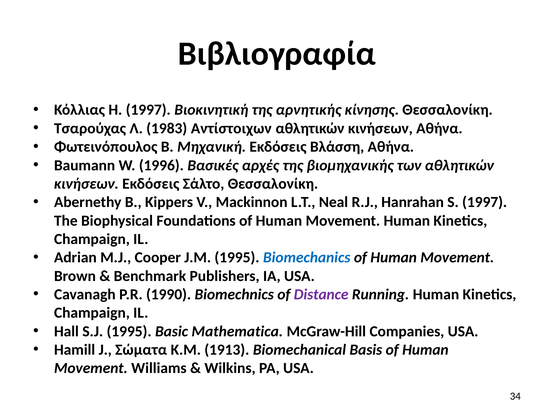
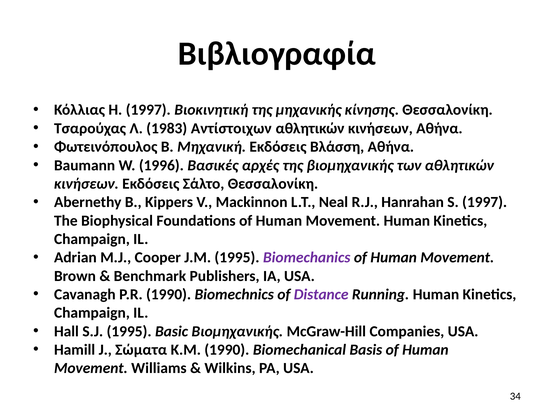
αρνητικής: αρνητικής -> μηχανικής
Biomechanics colour: blue -> purple
Basic Mathematica: Mathematica -> Βιομηχανικής
K.M 1913: 1913 -> 1990
